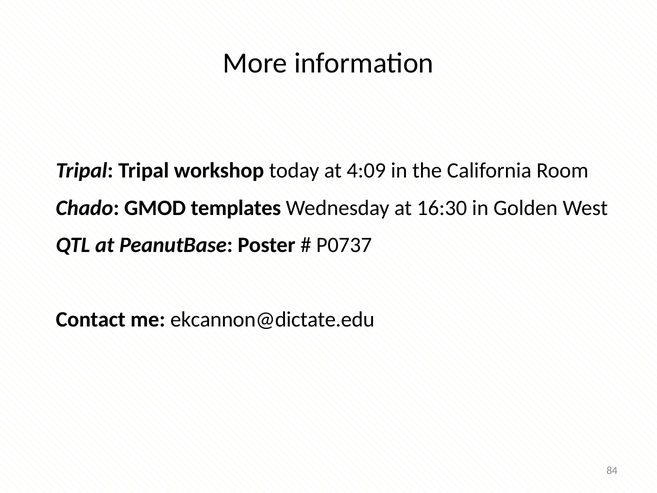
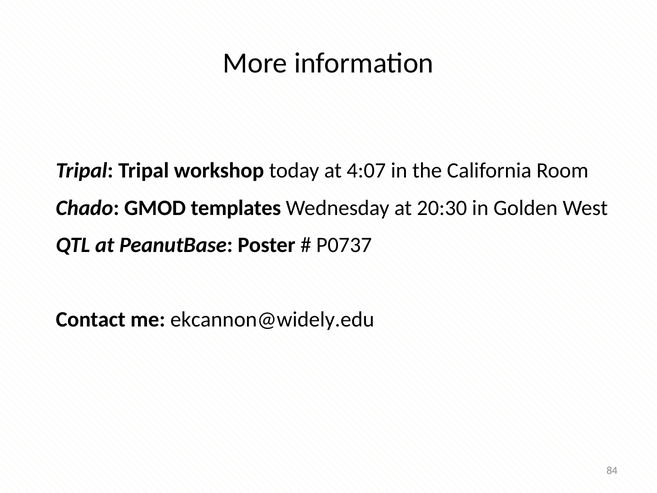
4:09: 4:09 -> 4:07
16:30: 16:30 -> 20:30
ekcannon@dictate.edu: ekcannon@dictate.edu -> ekcannon@widely.edu
